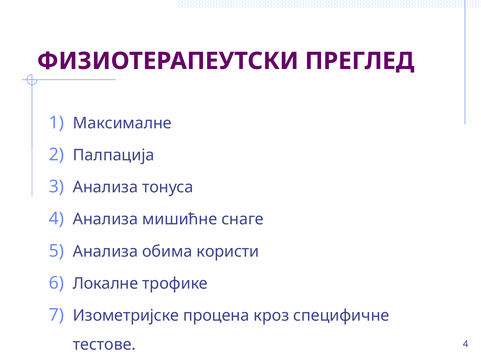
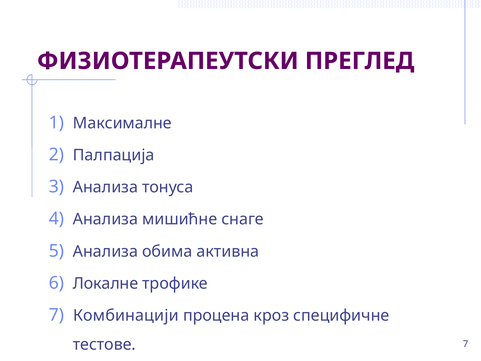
користи: користи -> активна
Изометријске: Изометријске -> Комбинацији
тестове 4: 4 -> 7
